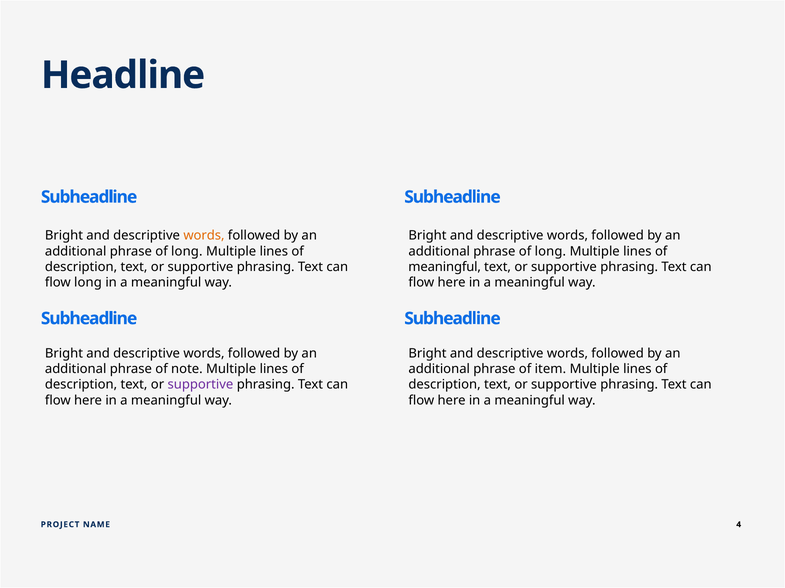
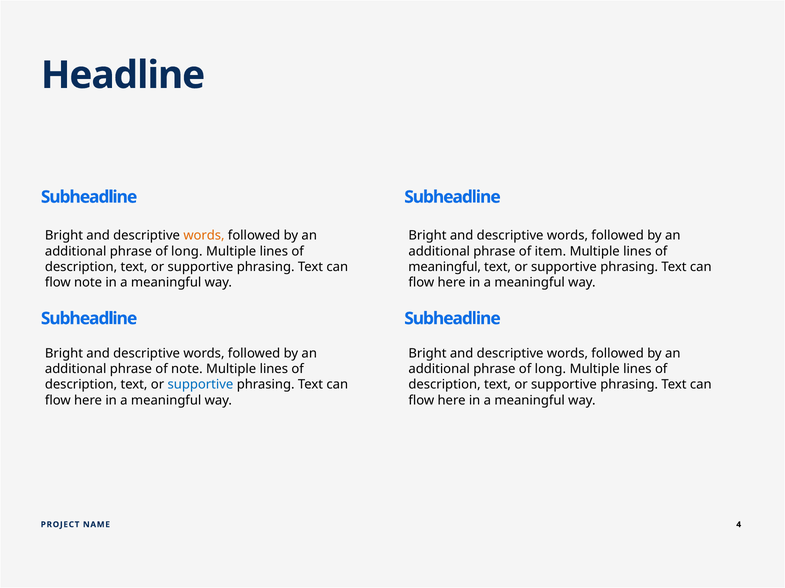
long at (550, 252): long -> item
flow long: long -> note
item at (550, 369): item -> long
supportive at (200, 385) colour: purple -> blue
